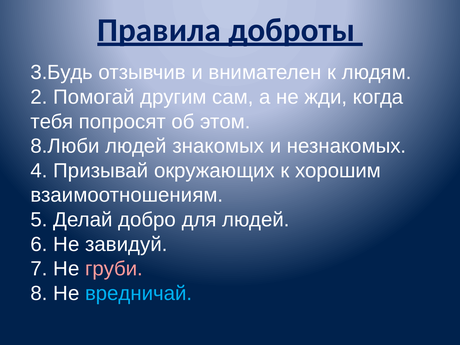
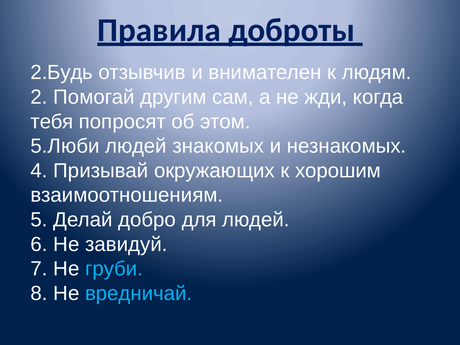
3.Будь: 3.Будь -> 2.Будь
8.Люби: 8.Люби -> 5.Люби
груби colour: pink -> light blue
